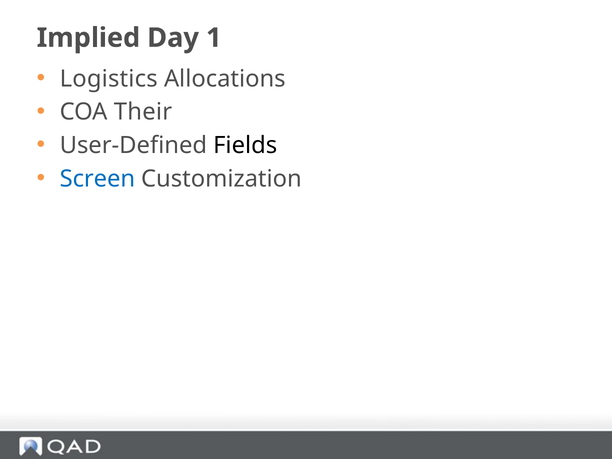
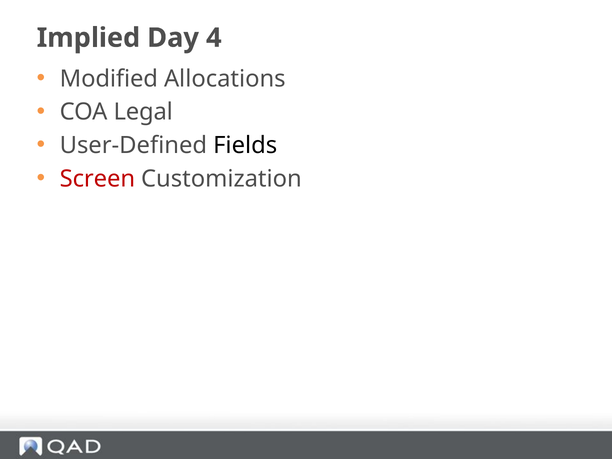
1: 1 -> 4
Logistics: Logistics -> Modified
Their: Their -> Legal
Screen colour: blue -> red
